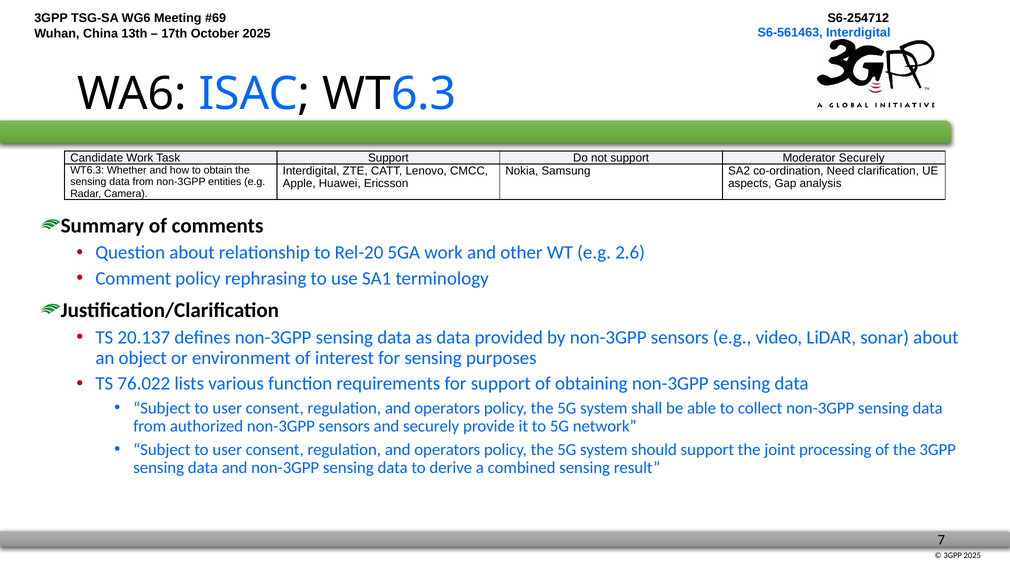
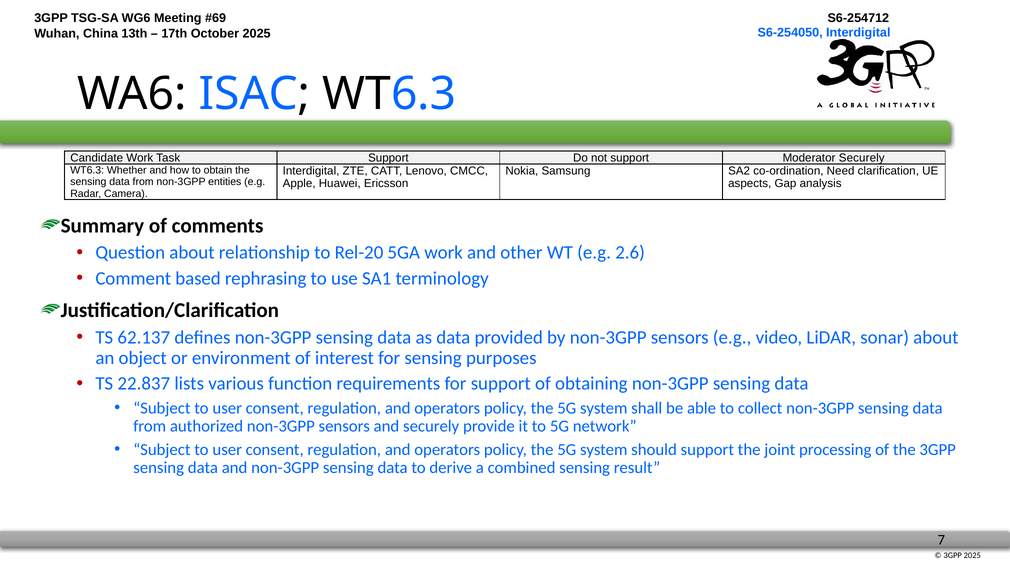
S6-561463: S6-561463 -> S6-254050
Comment policy: policy -> based
20.137: 20.137 -> 62.137
76.022: 76.022 -> 22.837
